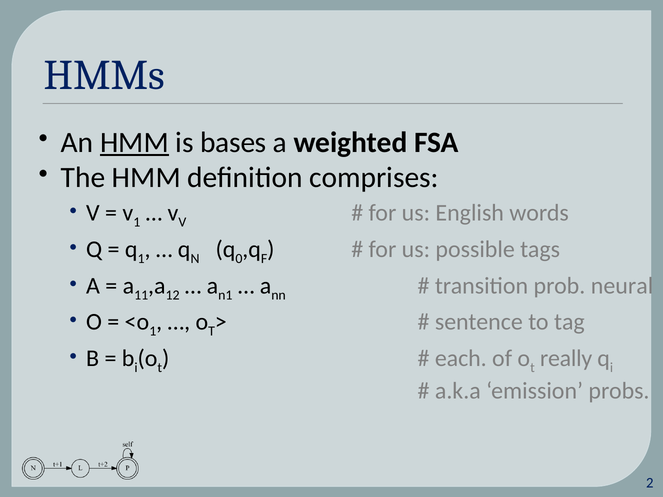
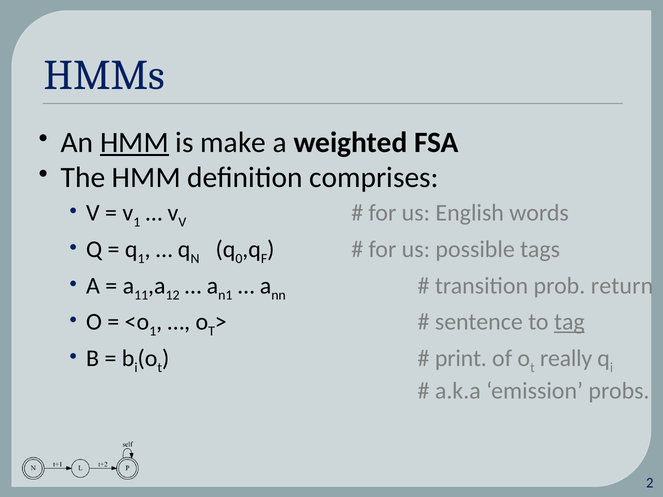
bases: bases -> make
neural: neural -> return
tag underline: none -> present
each: each -> print
